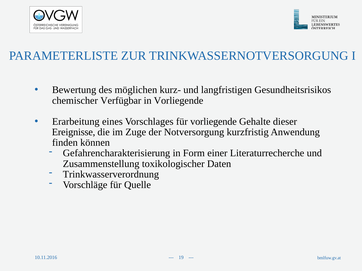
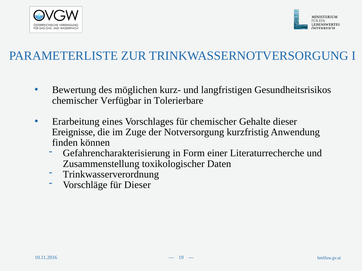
in Vorliegende: Vorliegende -> Tolerierbare
für vorliegende: vorliegende -> chemischer
für Quelle: Quelle -> Dieser
